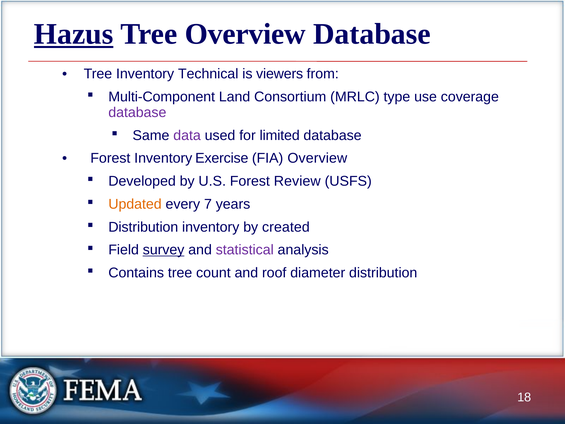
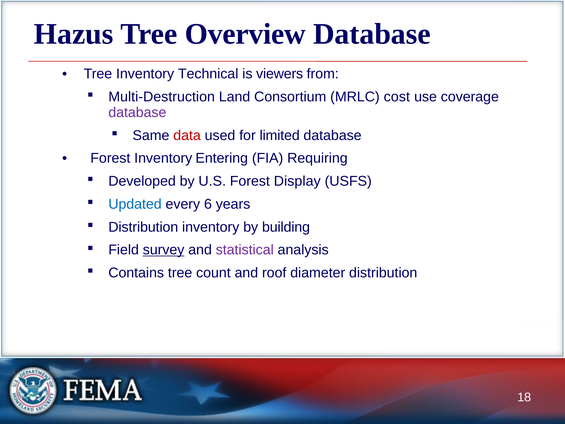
Hazus underline: present -> none
Multi-Component: Multi-Component -> Multi-Destruction
type: type -> cost
data colour: purple -> red
Exercise: Exercise -> Entering
FIA Overview: Overview -> Requiring
Review: Review -> Display
Updated colour: orange -> blue
7: 7 -> 6
created: created -> building
